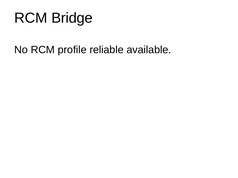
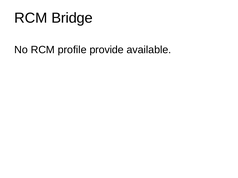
reliable: reliable -> provide
